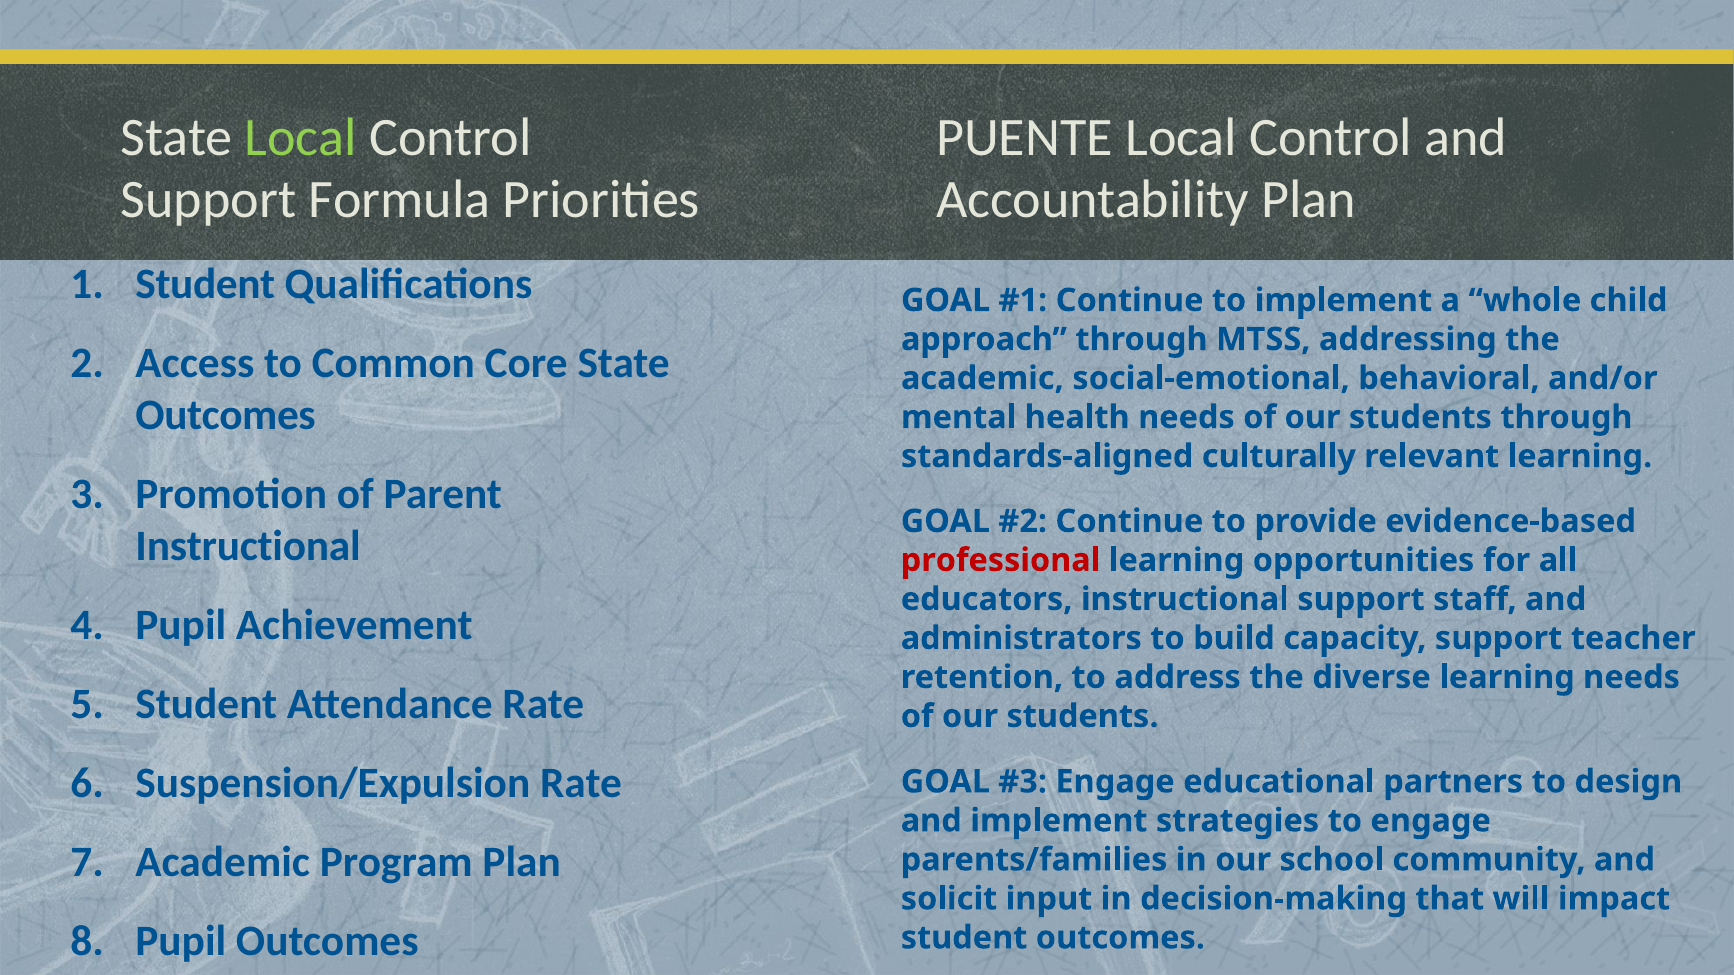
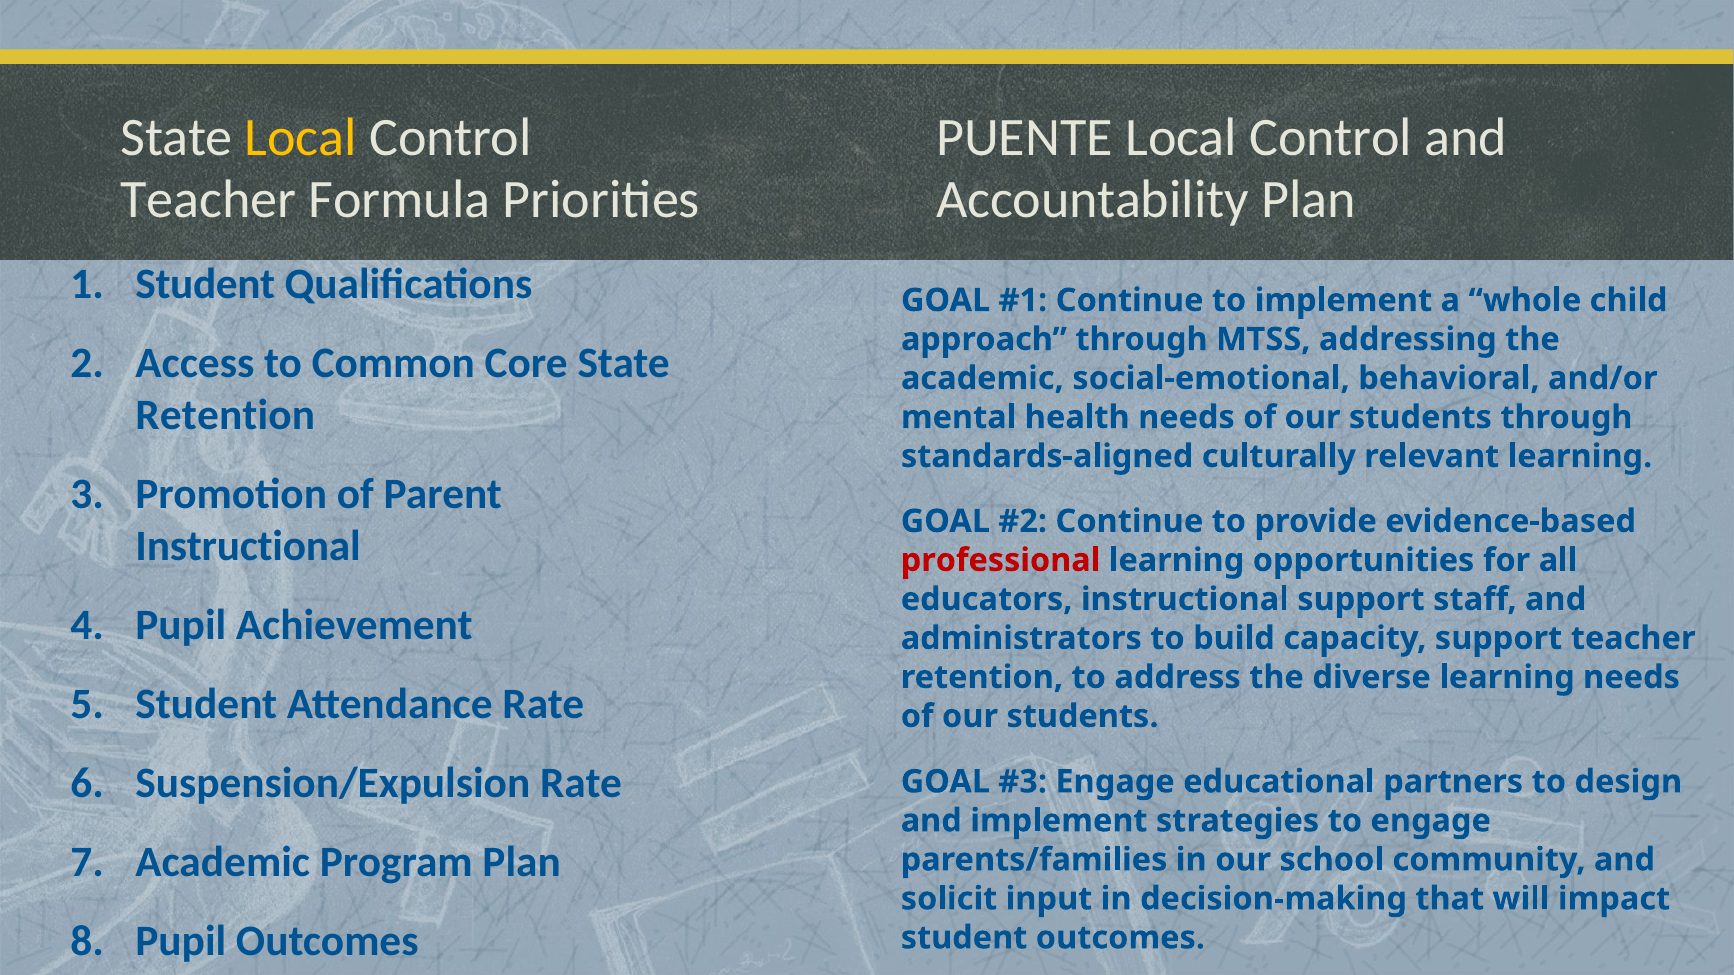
Local at (301, 138) colour: light green -> yellow
Support at (209, 199): Support -> Teacher
Outcomes at (226, 415): Outcomes -> Retention
